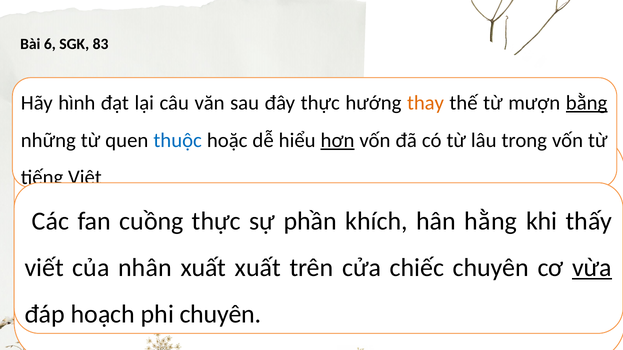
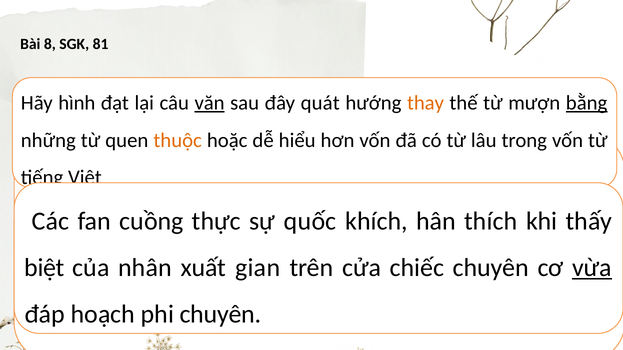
6: 6 -> 8
83: 83 -> 81
văn underline: none -> present
đây thực: thực -> quát
thuộc colour: blue -> orange
hơn underline: present -> none
phần: phần -> quốc
hằng: hằng -> thích
viết: viết -> biệt
xuất xuất: xuất -> gian
